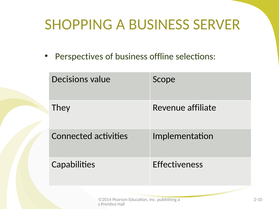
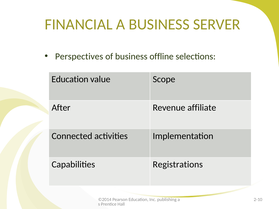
SHOPPING: SHOPPING -> FINANCIAL
Decisions at (70, 79): Decisions -> Education
They: They -> After
Effectiveness: Effectiveness -> Registrations
